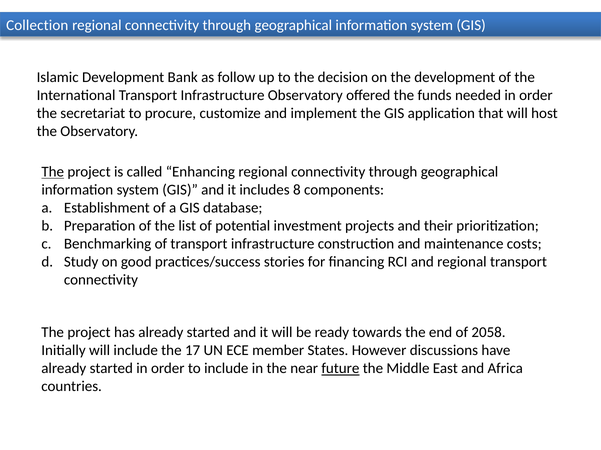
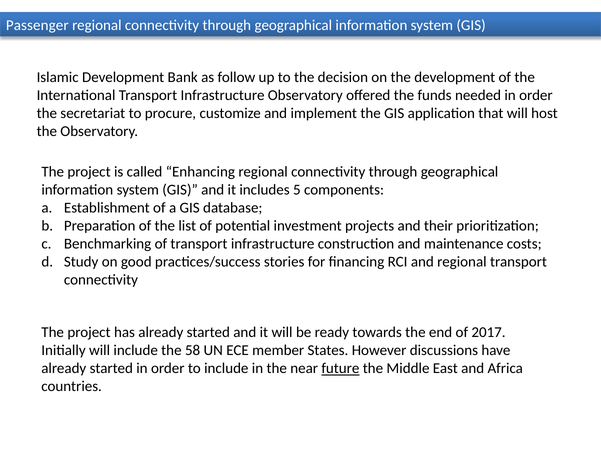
Collection: Collection -> Passenger
The at (53, 172) underline: present -> none
8: 8 -> 5
2058: 2058 -> 2017
17: 17 -> 58
